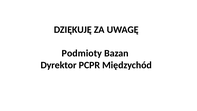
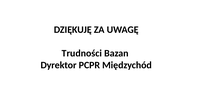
Podmioty: Podmioty -> Trudności
